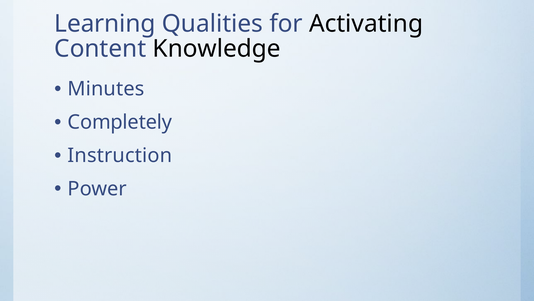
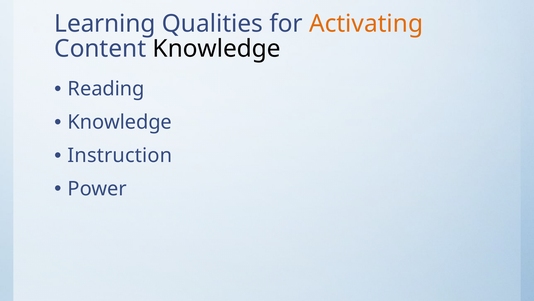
Activating colour: black -> orange
Minutes: Minutes -> Reading
Completely at (120, 122): Completely -> Knowledge
